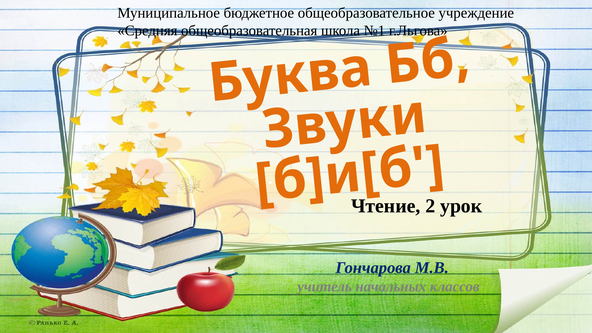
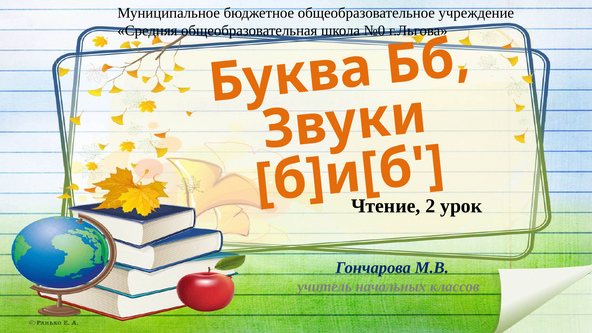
№1: №1 -> №0
